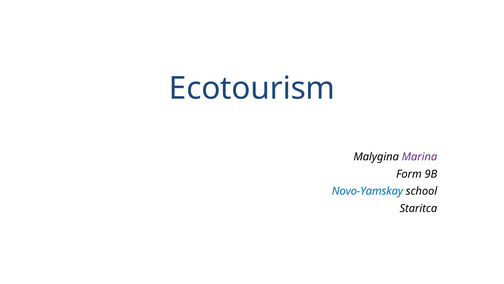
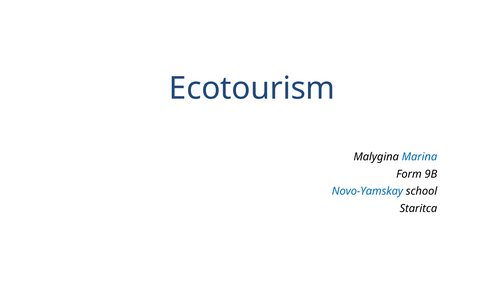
Marina colour: purple -> blue
